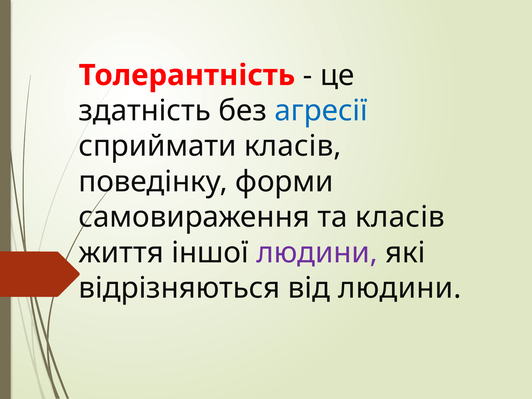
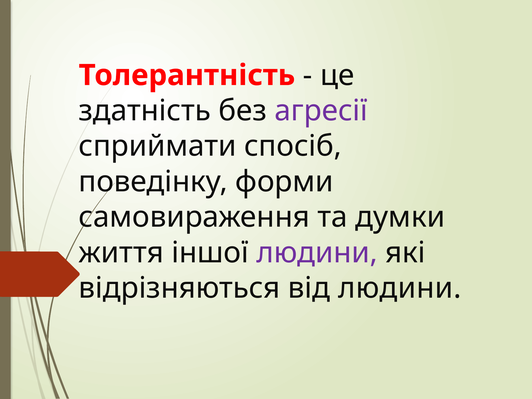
агресії colour: blue -> purple
сприймати класів: класів -> спосіб
та класів: класів -> думки
